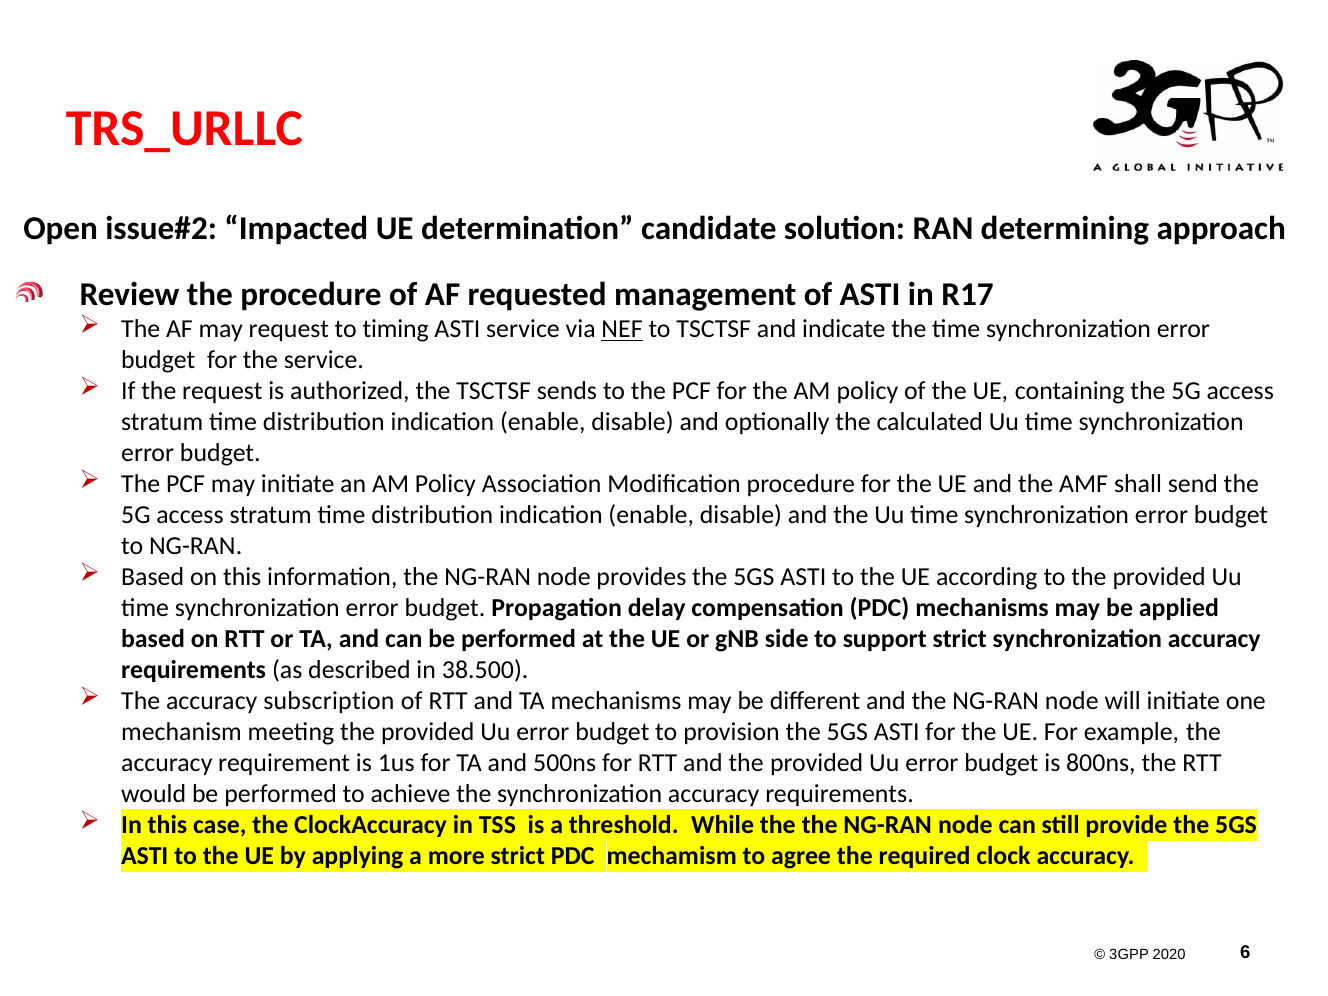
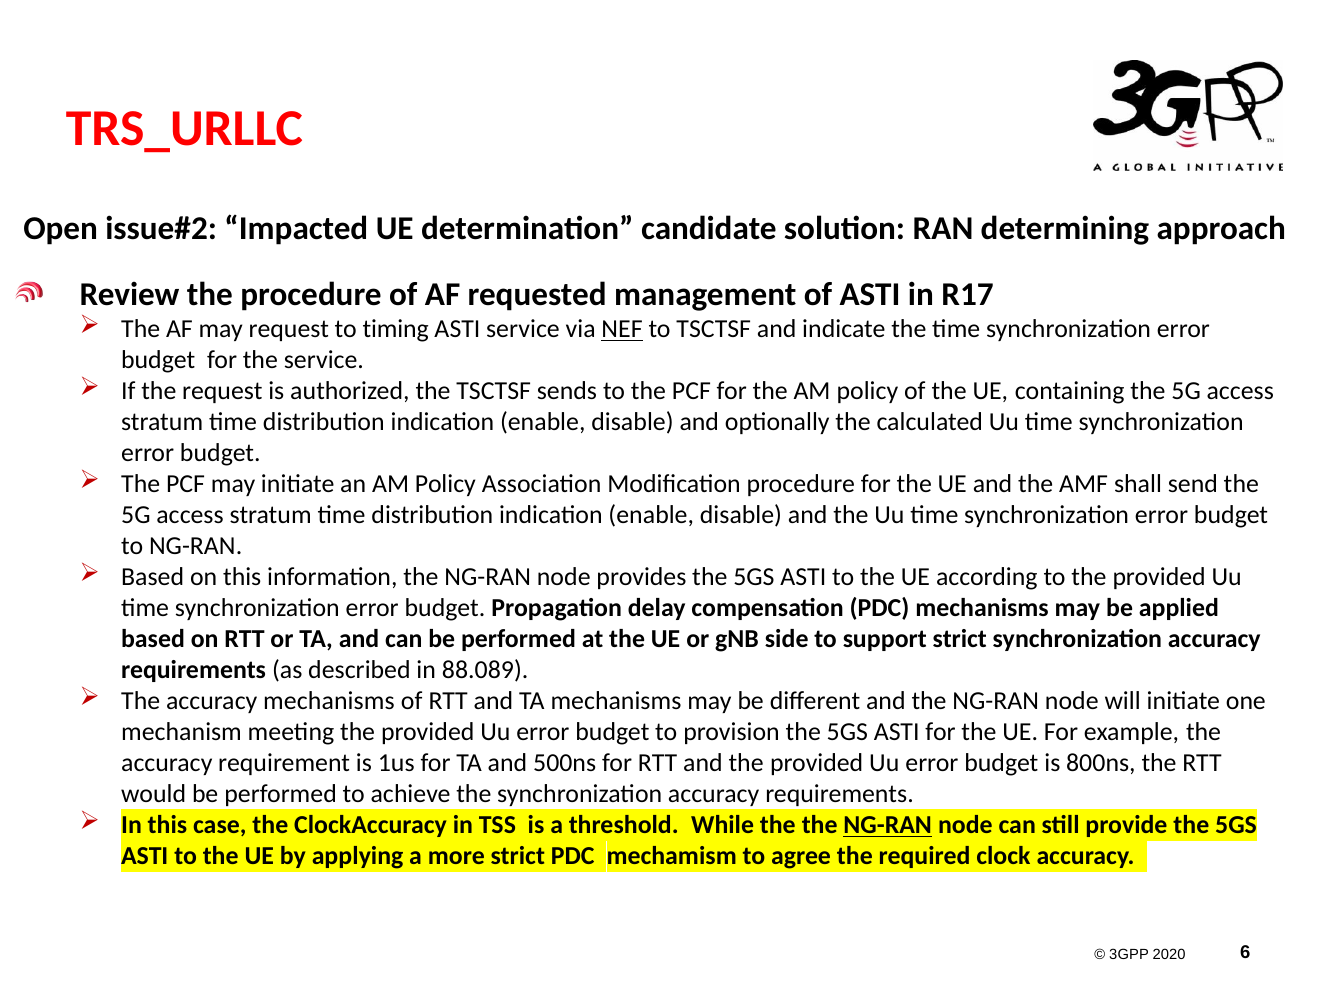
38.500: 38.500 -> 88.089
accuracy subscription: subscription -> mechanisms
NG-RAN at (888, 825) underline: none -> present
